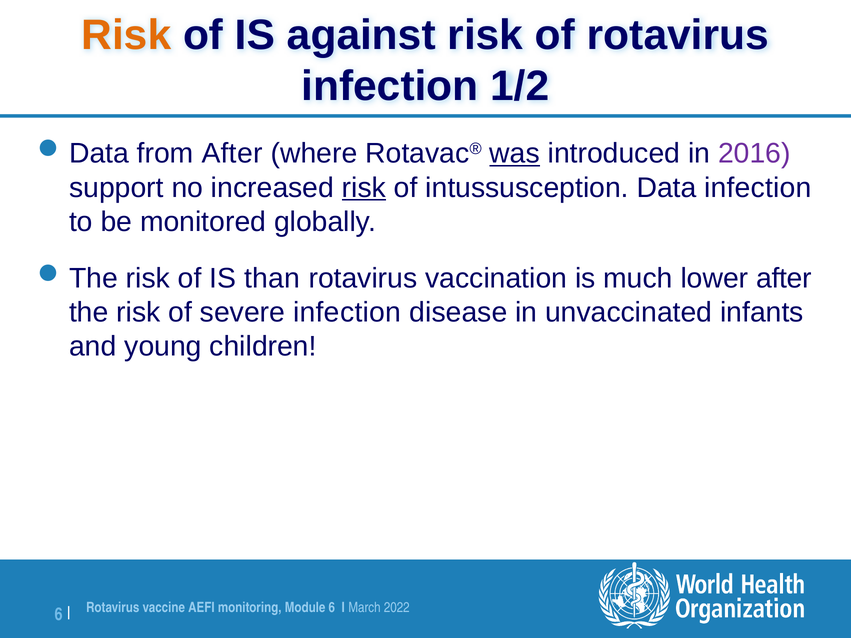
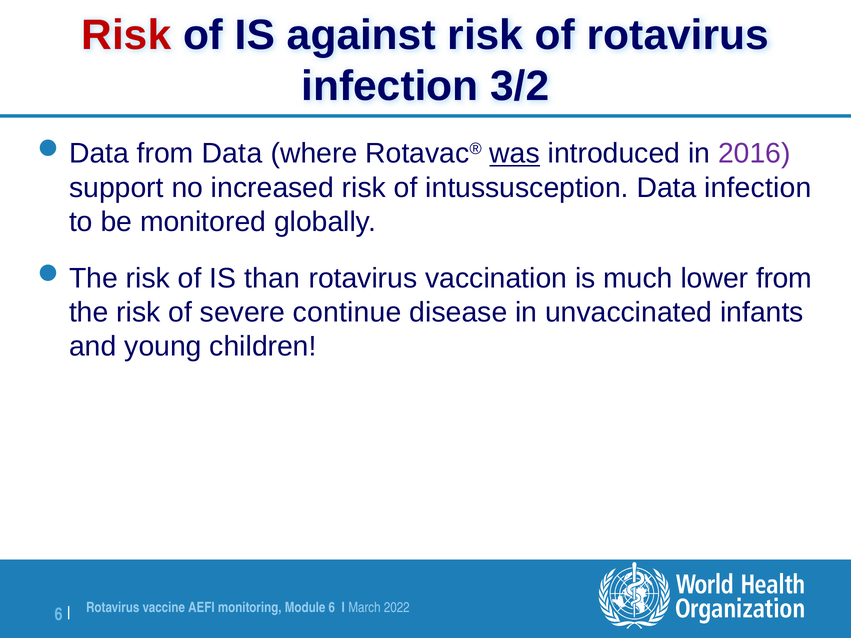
Risk at (126, 35) colour: orange -> red
1/2: 1/2 -> 3/2
from After: After -> Data
risk at (364, 188) underline: present -> none
lower after: after -> from
severe infection: infection -> continue
